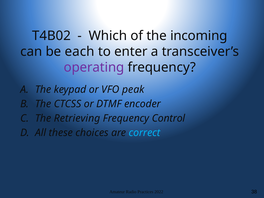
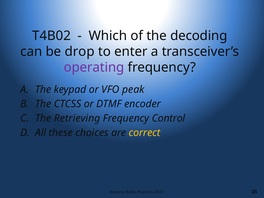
incoming: incoming -> decoding
each: each -> drop
correct colour: light blue -> yellow
